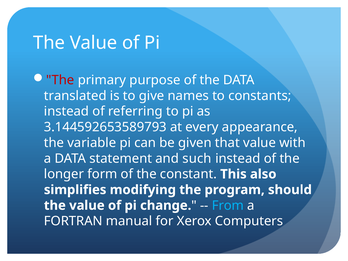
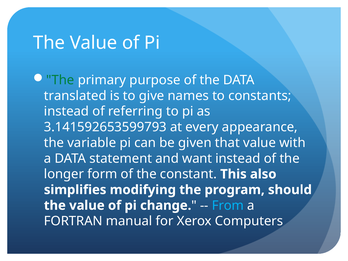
The at (60, 80) colour: red -> green
3.144592653589793: 3.144592653589793 -> 3.141592653599793
such: such -> want
